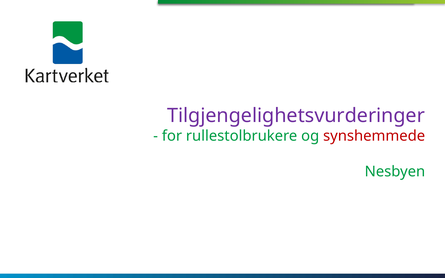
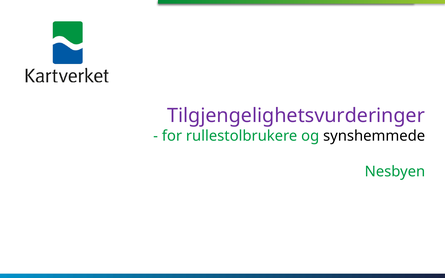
synshemmede colour: red -> black
